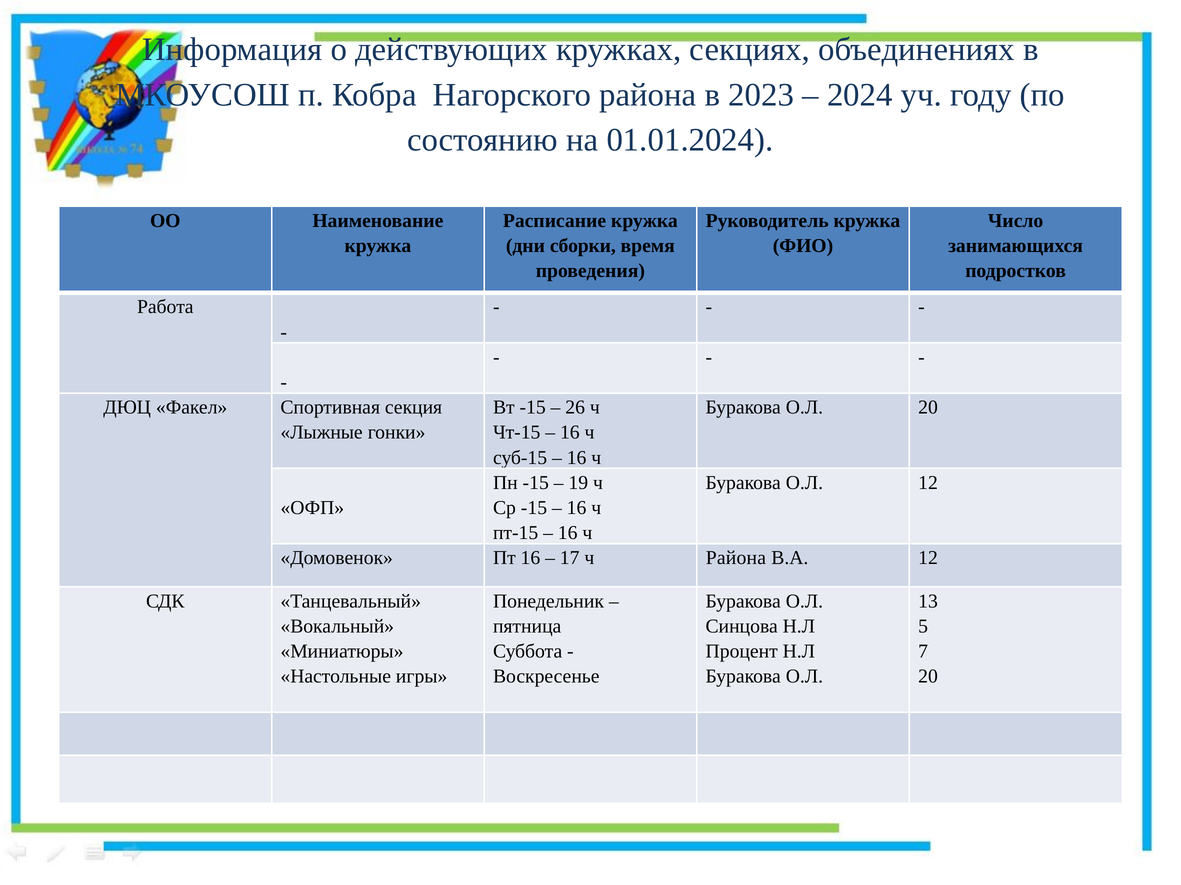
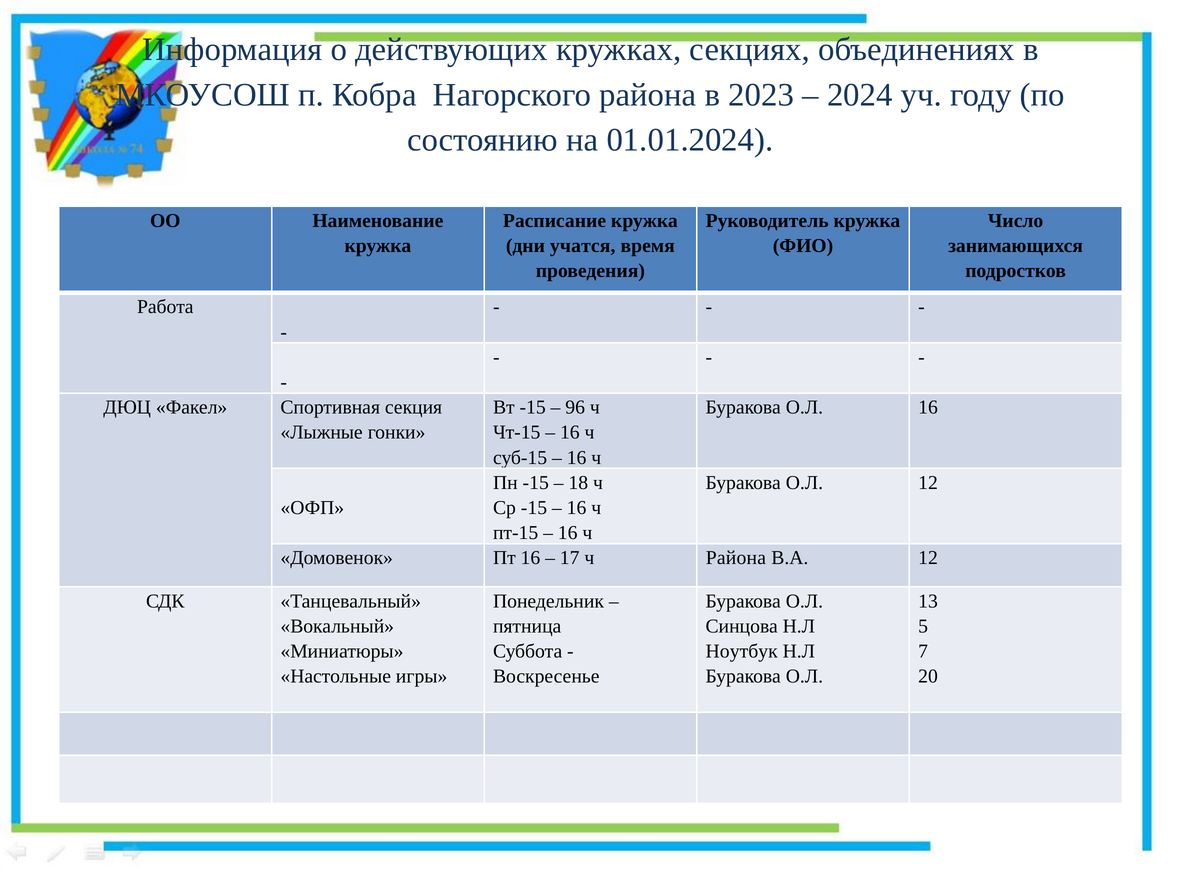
сборки: сборки -> учатся
26: 26 -> 96
О.Л 20: 20 -> 16
19: 19 -> 18
Процент: Процент -> Ноутбук
